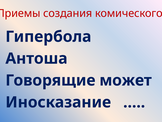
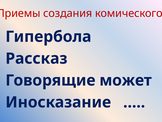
Антоша: Антоша -> Рассказ
